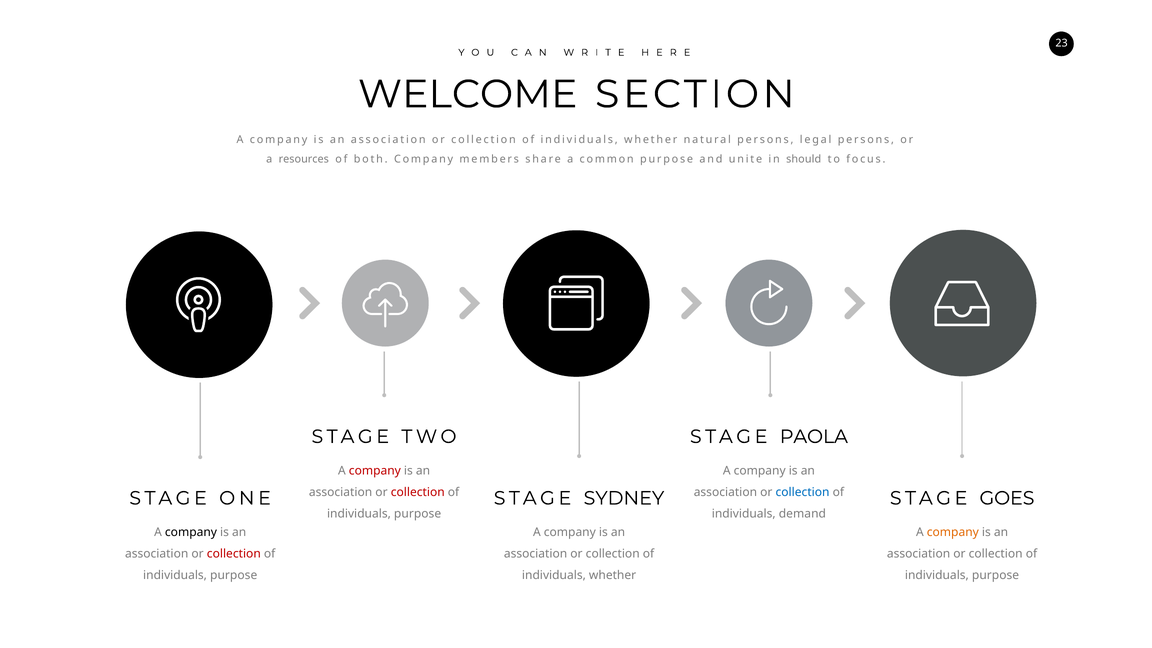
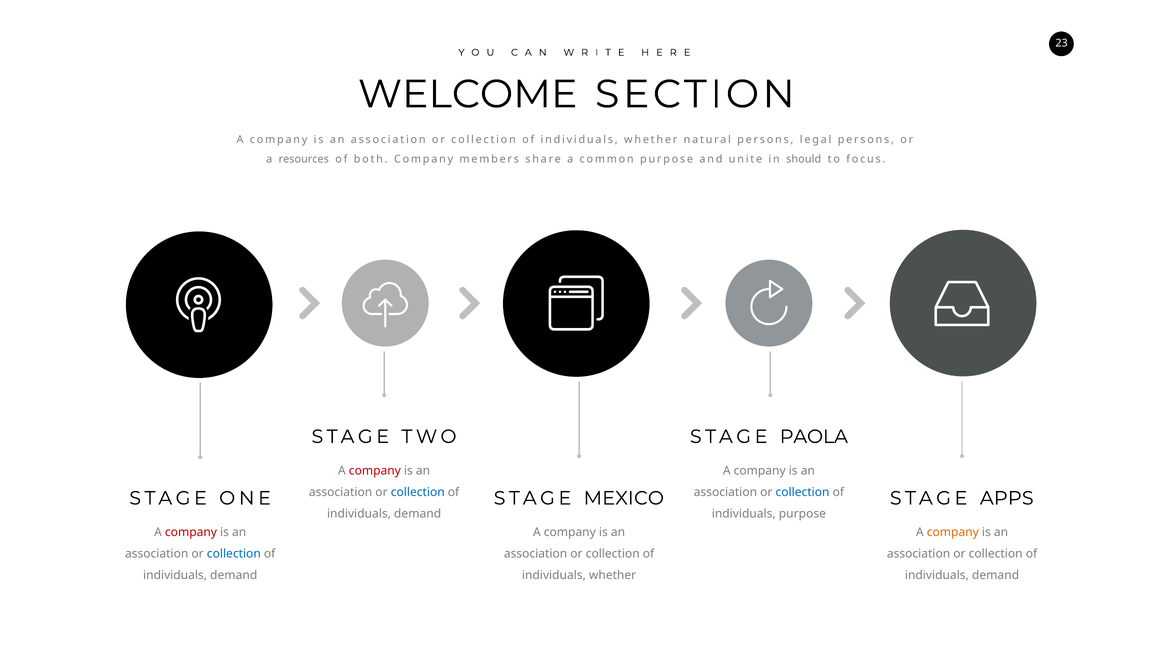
collection at (418, 492) colour: red -> blue
SYDNEY: SYDNEY -> MEXICO
GOES: GOES -> APPS
purpose at (418, 514): purpose -> demand
individuals demand: demand -> purpose
company at (191, 532) colour: black -> red
collection at (234, 554) colour: red -> blue
purpose at (234, 576): purpose -> demand
purpose at (996, 576): purpose -> demand
